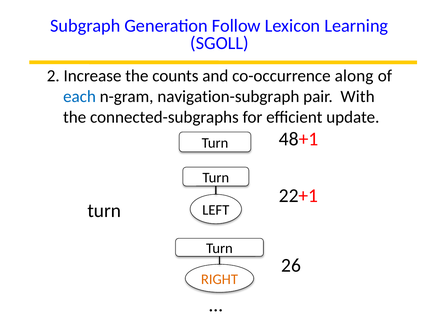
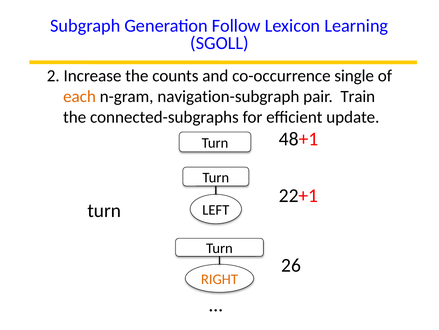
along: along -> single
each colour: blue -> orange
With: With -> Train
